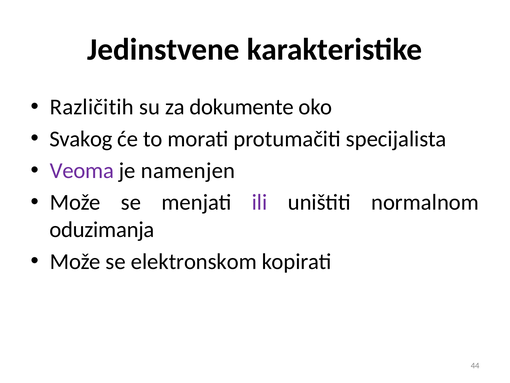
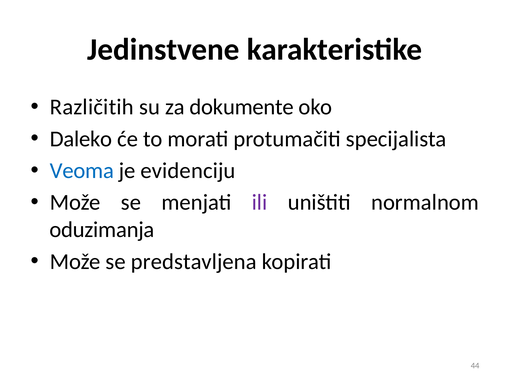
Svakog: Svakog -> Daleko
Veoma colour: purple -> blue
namenjen: namenjen -> evidenciju
elektronskom: elektronskom -> predstavljena
